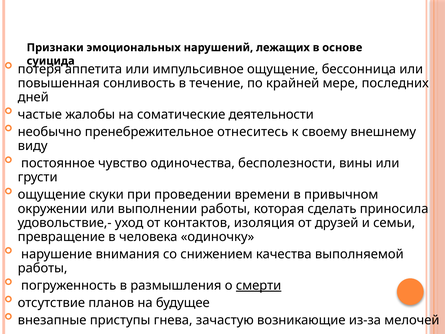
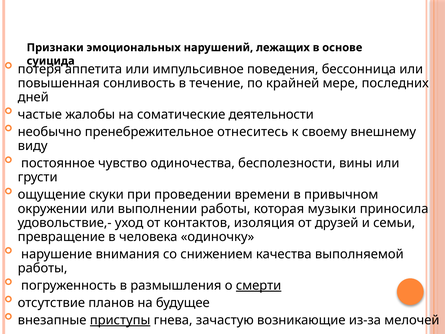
импульсивное ощущение: ощущение -> поведения
сделать: сделать -> музыки
приступы underline: none -> present
